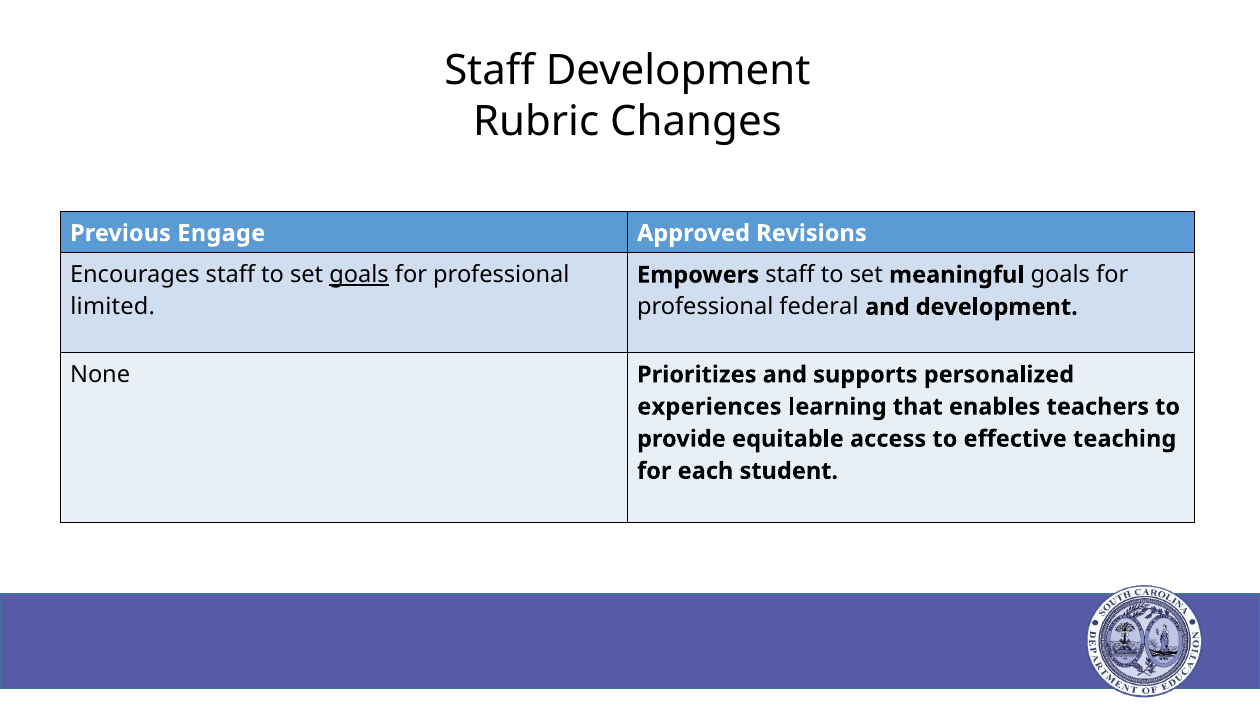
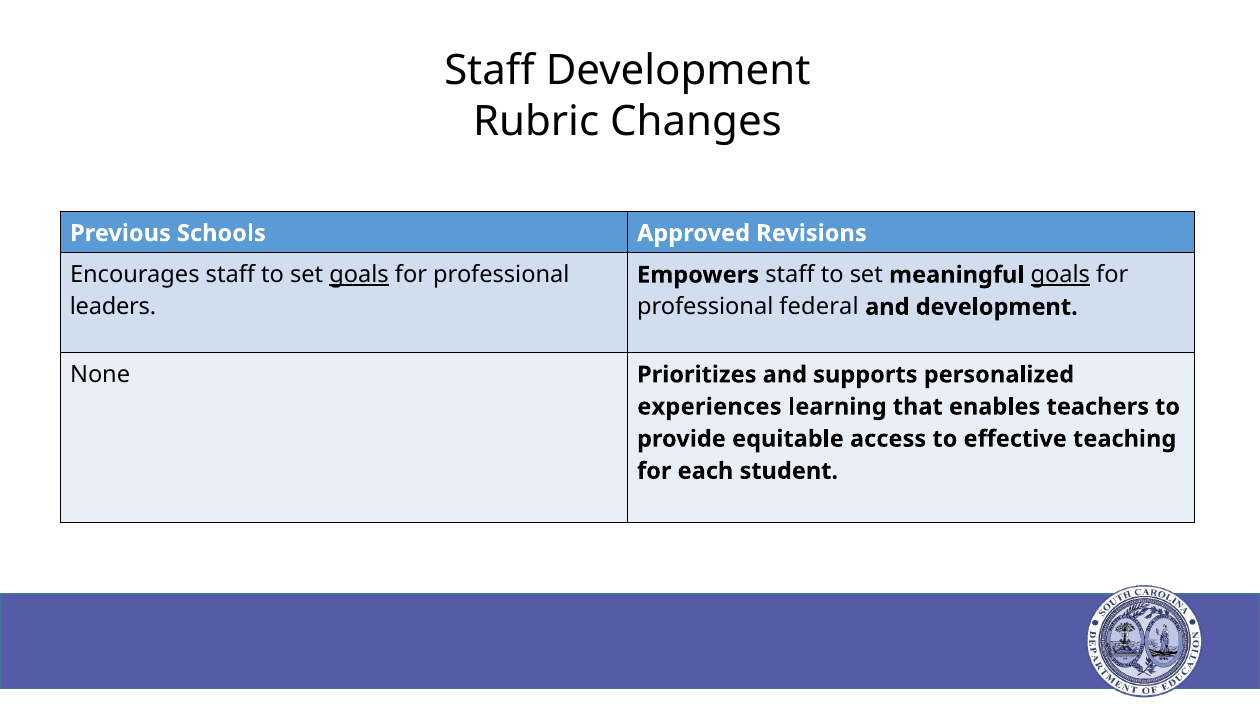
Engage: Engage -> Schools
goals at (1060, 275) underline: none -> present
limited: limited -> leaders
